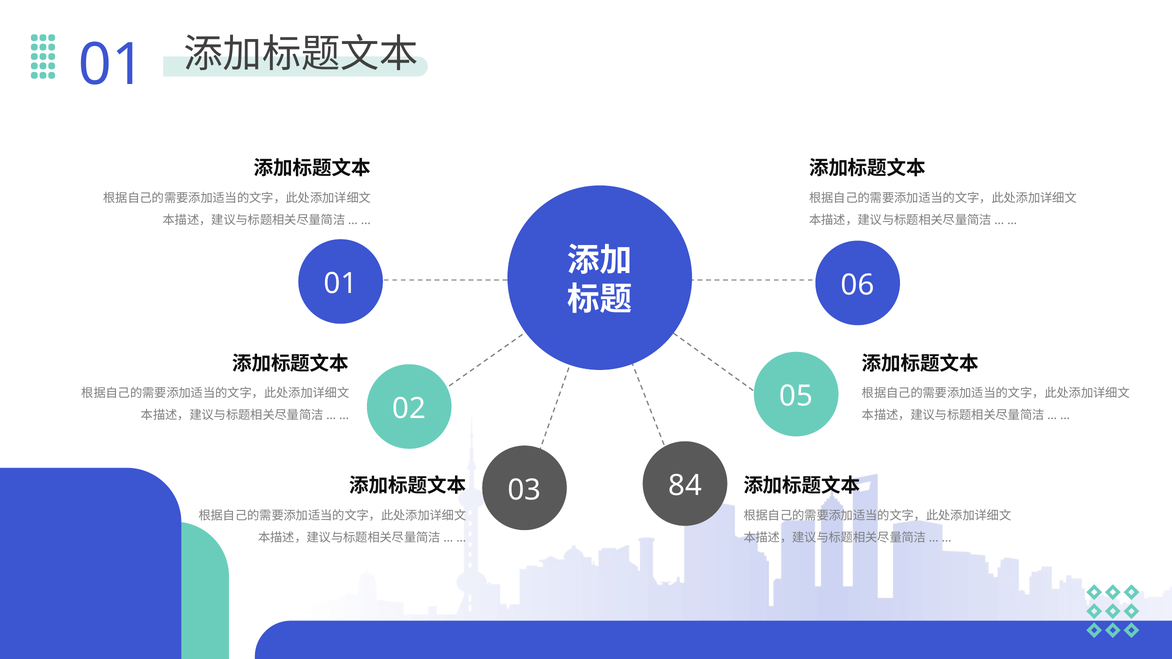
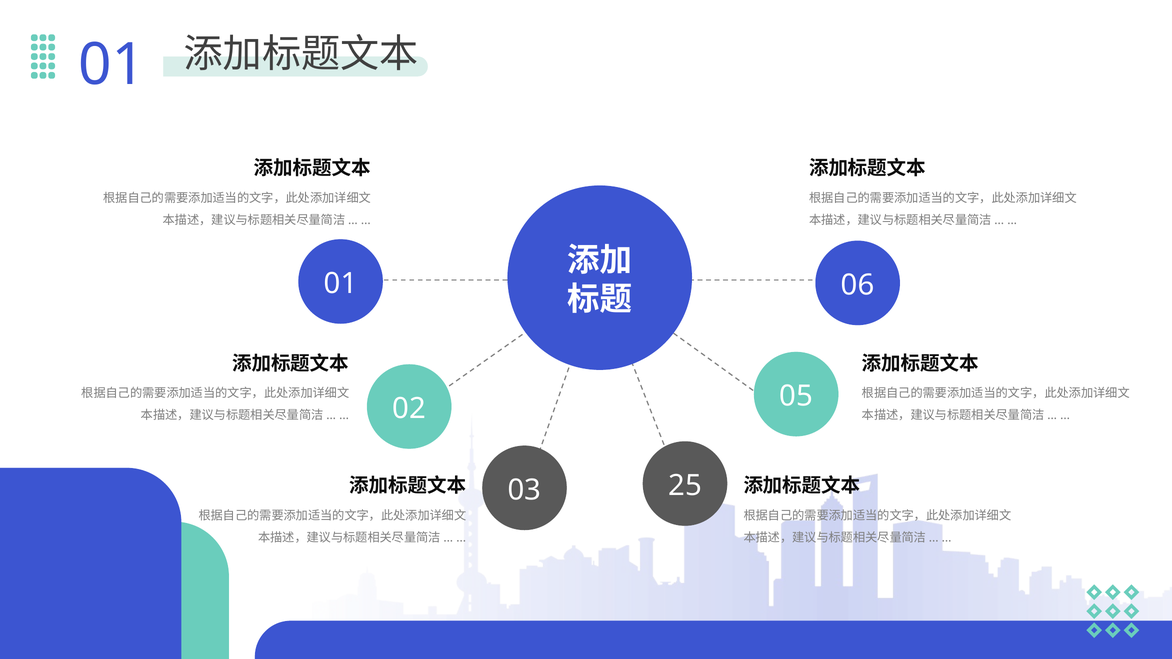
84: 84 -> 25
